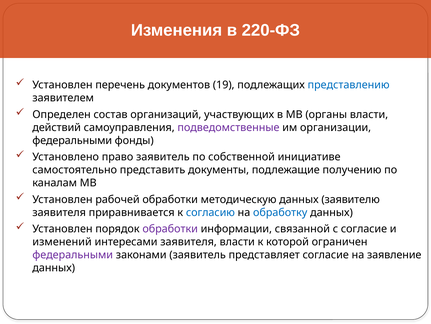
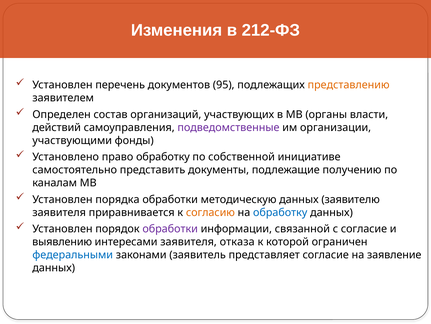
220-ФЗ: 220-ФЗ -> 212-ФЗ
19: 19 -> 95
представлению colour: blue -> orange
федеральными at (72, 140): федеральными -> участвующими
право заявитель: заявитель -> обработку
рабочей: рабочей -> порядка
согласию colour: blue -> orange
изменений: изменений -> выявлению
заявителя власти: власти -> отказа
федеральными at (73, 254) colour: purple -> blue
